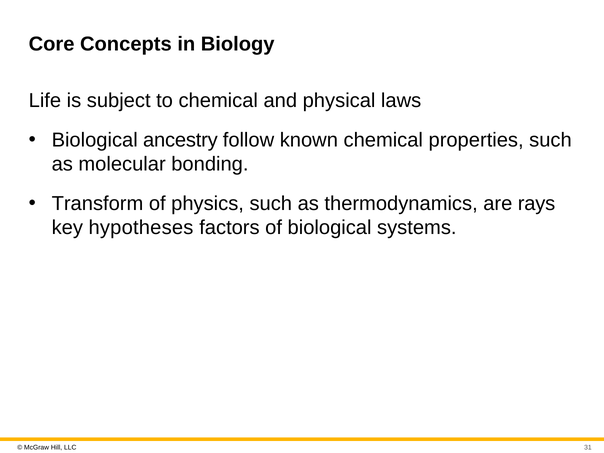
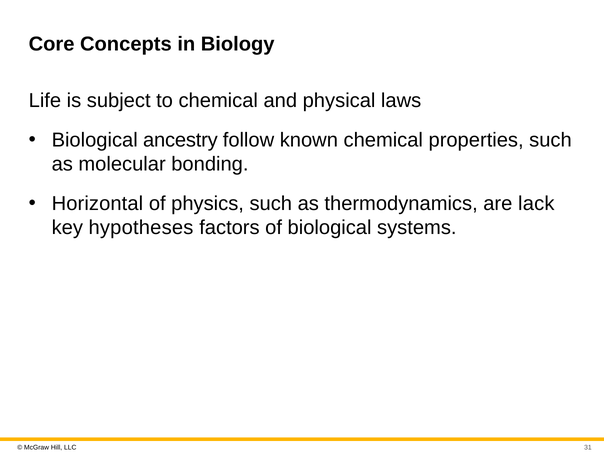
Transform: Transform -> Horizontal
rays: rays -> lack
